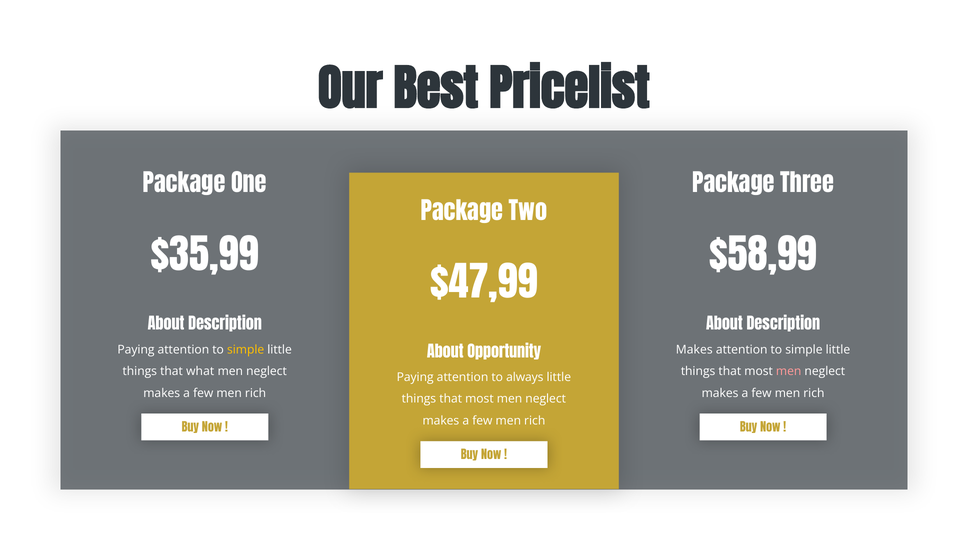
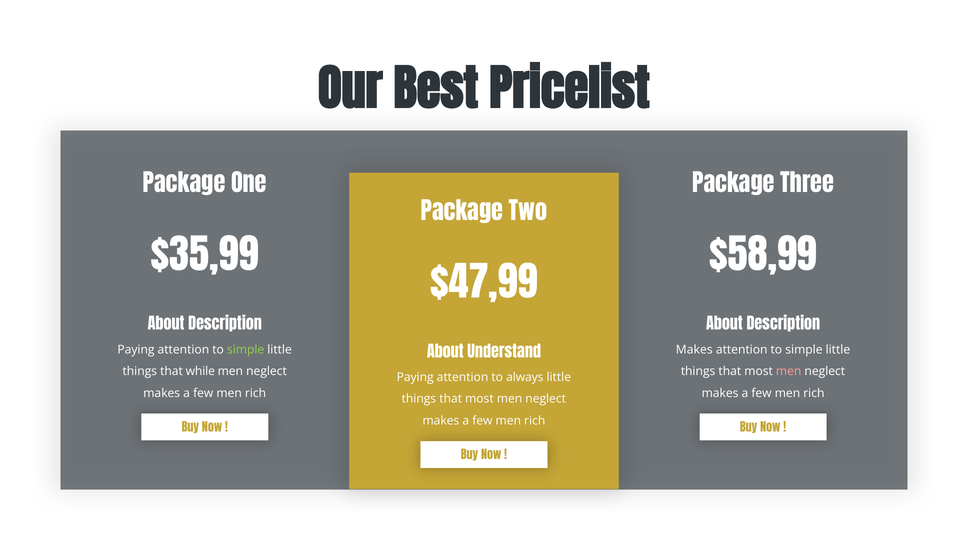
simple at (246, 350) colour: yellow -> light green
Opportunity: Opportunity -> Understand
what: what -> while
